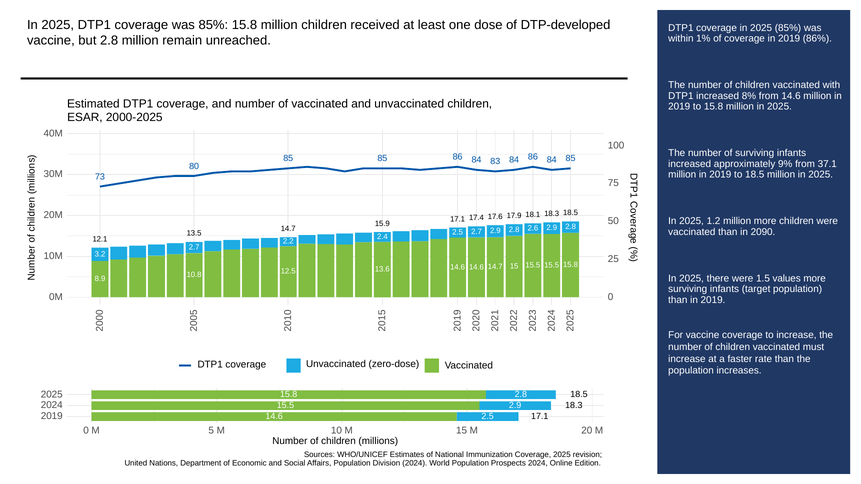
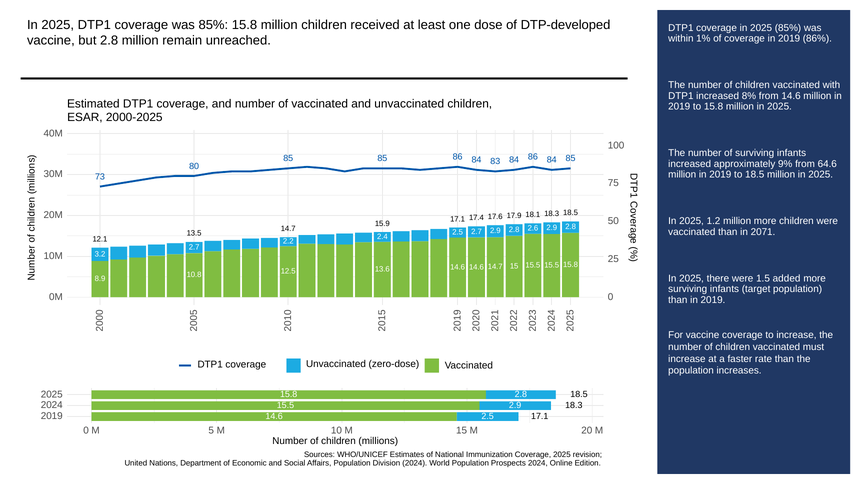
37.1: 37.1 -> 64.6
2090: 2090 -> 2071
values: values -> added
